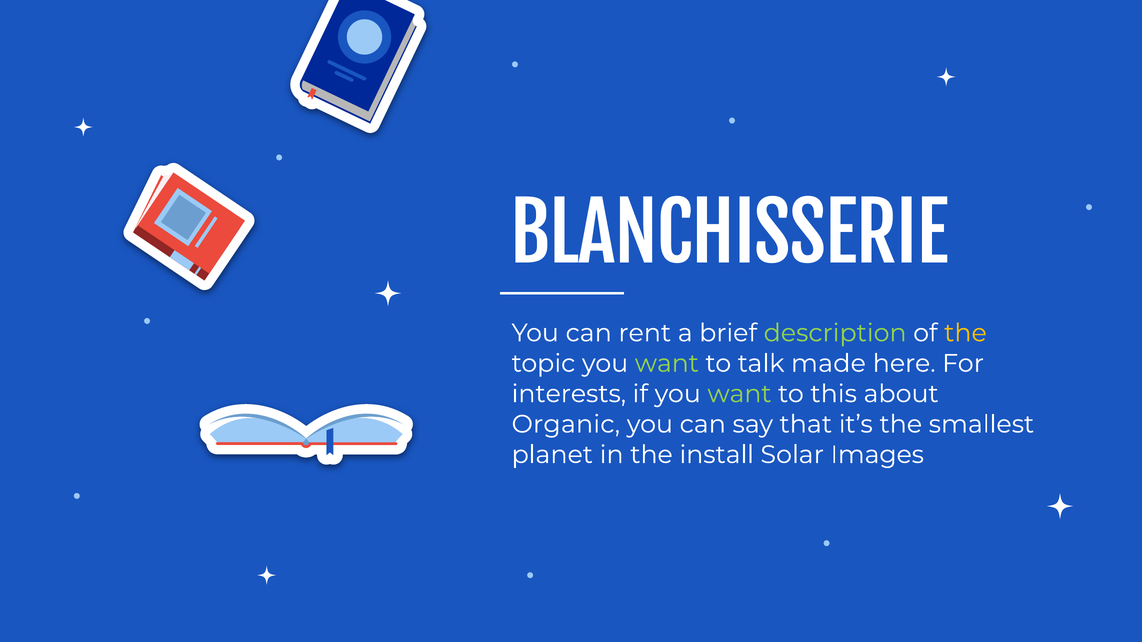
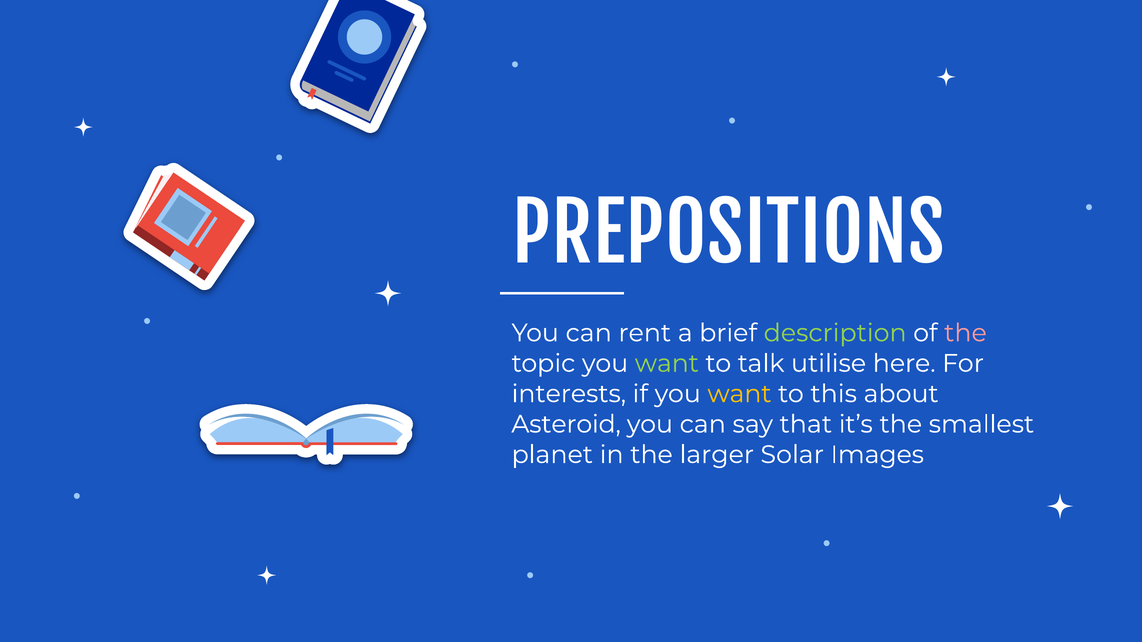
BLANCHISSERIE: BLANCHISSERIE -> PREPOSITIONS
the at (965, 333) colour: yellow -> pink
made: made -> utilise
want at (739, 394) colour: light green -> yellow
Organic: Organic -> Asteroid
install: install -> larger
